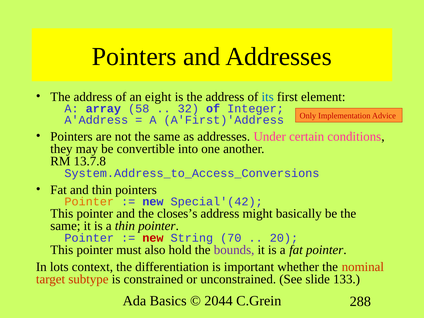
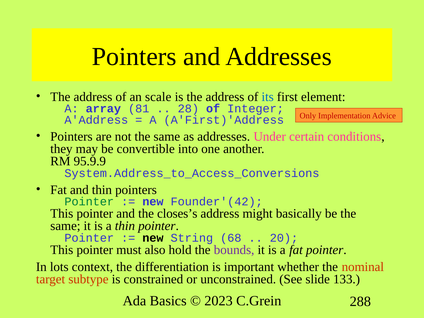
eight: eight -> scale
58: 58 -> 81
32: 32 -> 28
13.7.8: 13.7.8 -> 95.9.9
Pointer at (89, 202) colour: orange -> green
Special'(42: Special'(42 -> Founder'(42
new at (153, 238) colour: red -> black
70: 70 -> 68
2044: 2044 -> 2023
